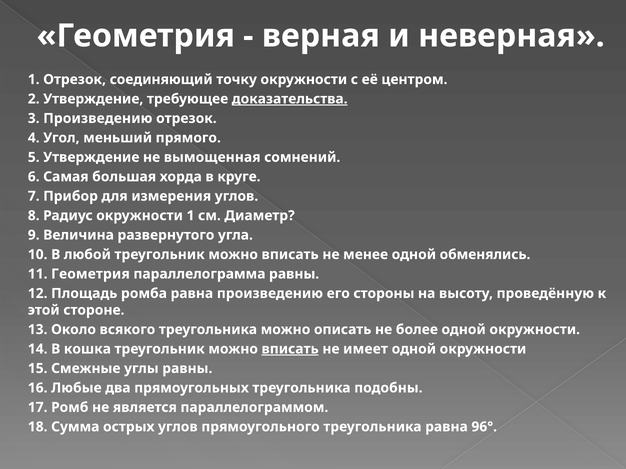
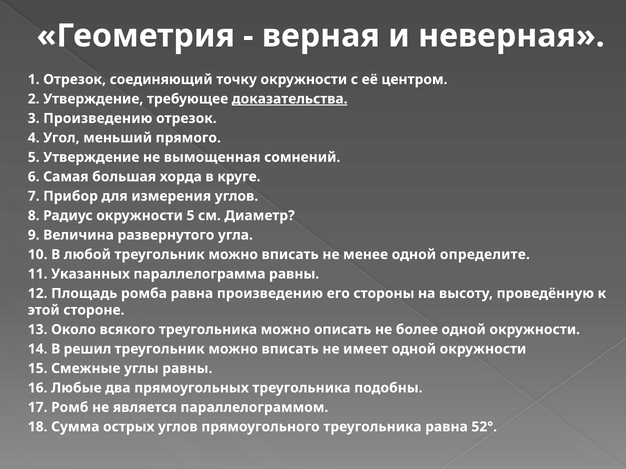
окружности 1: 1 -> 5
обменялись: обменялись -> определите
11 Геометрия: Геометрия -> Указанных
кошка: кошка -> решил
вписать underline: present -> none
96°: 96° -> 52°
